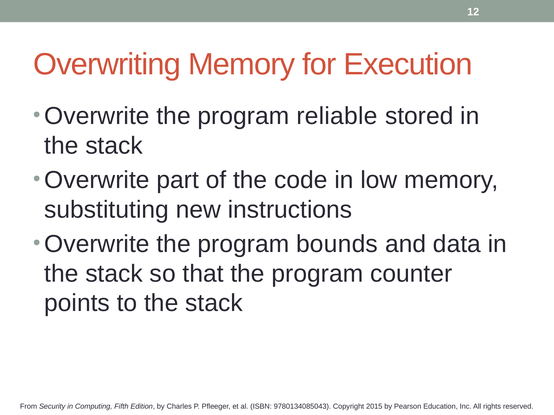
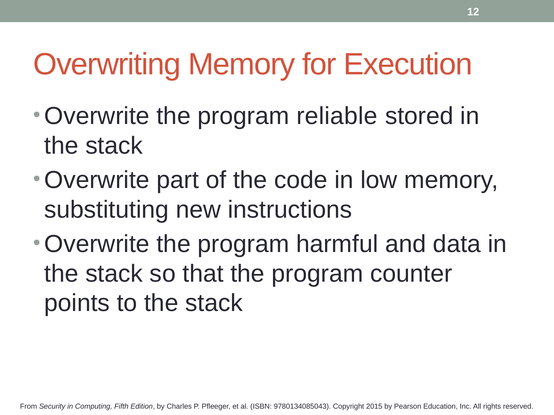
bounds: bounds -> harmful
